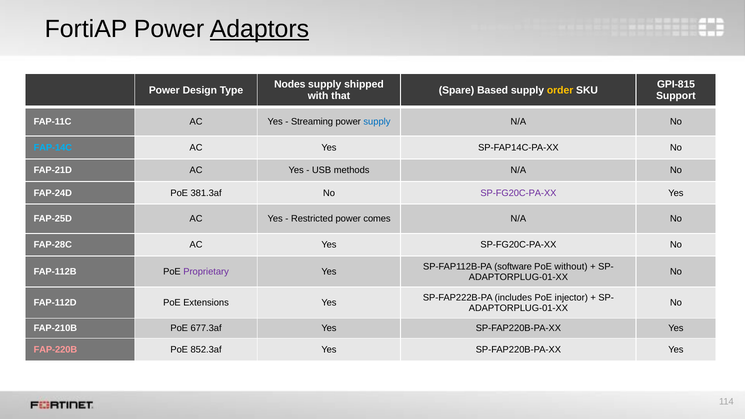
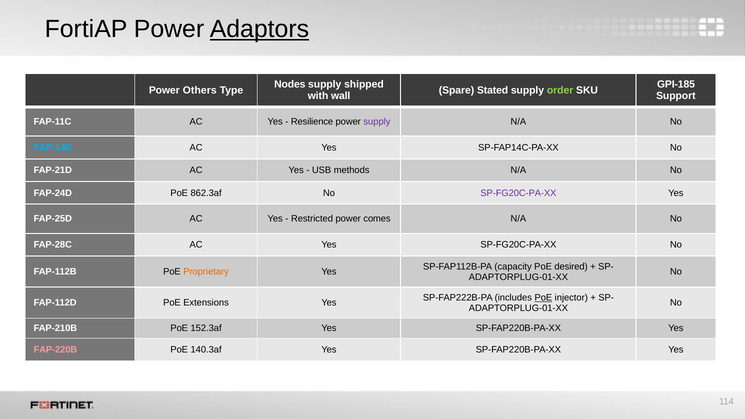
GPI-815: GPI-815 -> GPI-185
Design: Design -> Others
Based: Based -> Stated
order colour: yellow -> light green
that: that -> wall
Streaming: Streaming -> Resilience
supply at (377, 122) colour: blue -> purple
381.3af: 381.3af -> 862.3af
software: software -> capacity
without: without -> desired
Proprietary colour: purple -> orange
PoE at (543, 298) underline: none -> present
677.3af: 677.3af -> 152.3af
852.3af: 852.3af -> 140.3af
